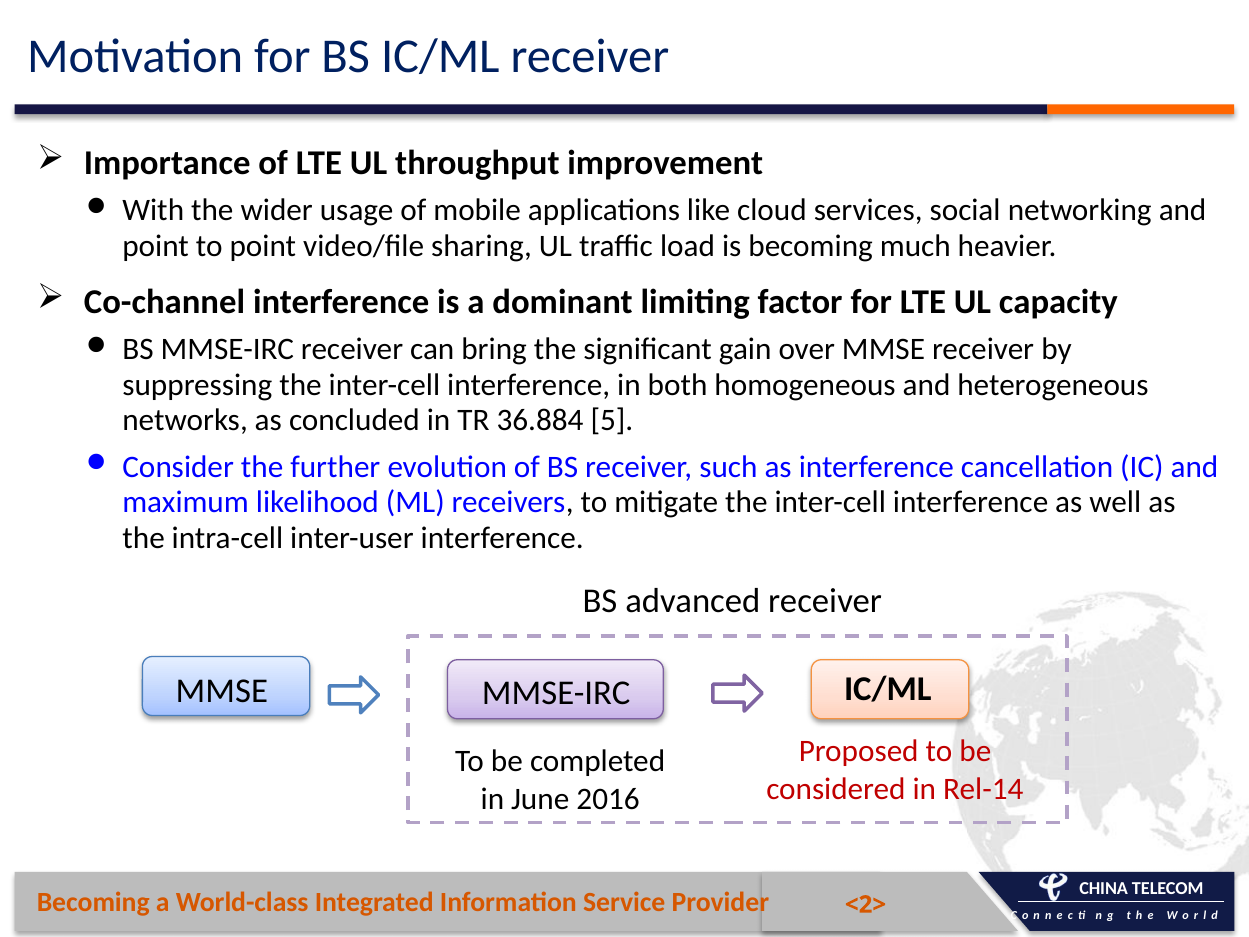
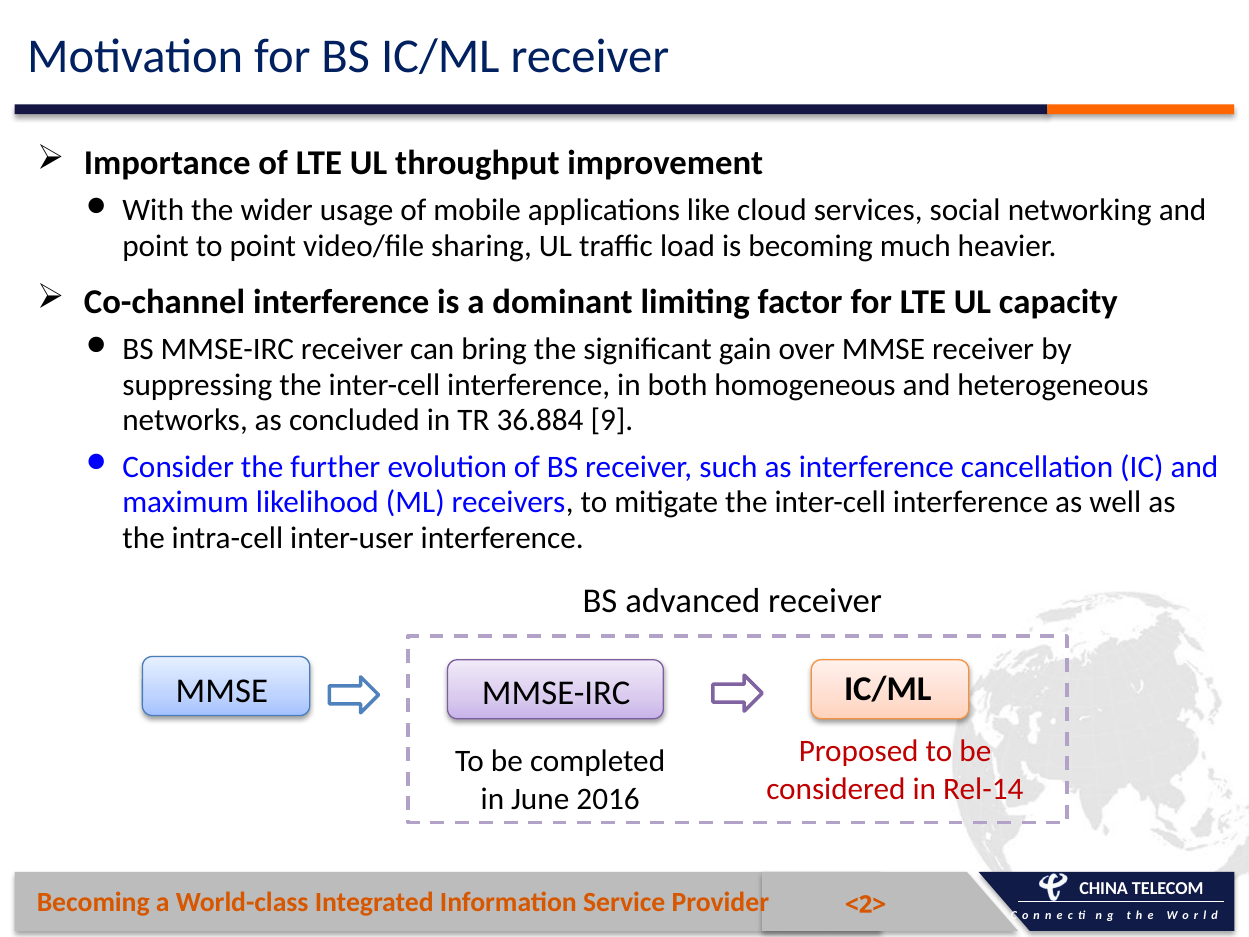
5: 5 -> 9
